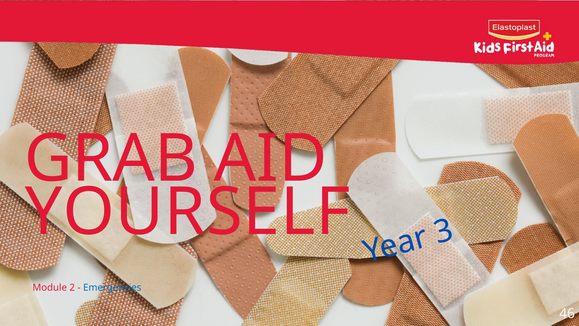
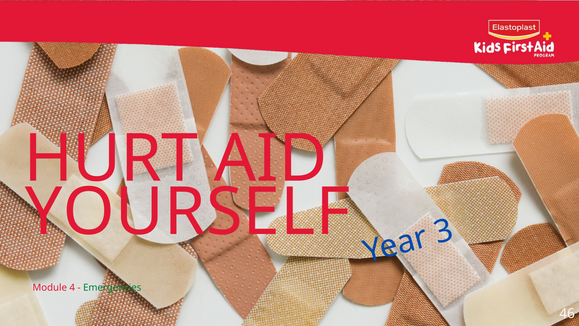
GRAB: GRAB -> HURT
2: 2 -> 4
Emergencies colour: blue -> green
